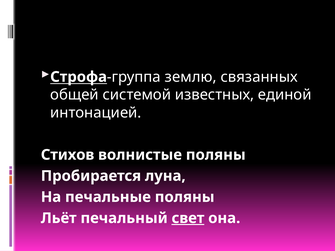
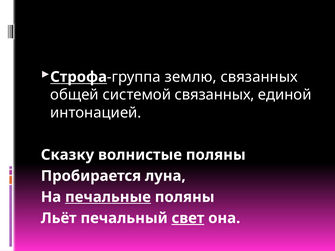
системой известных: известных -> связанных
Стихов: Стихов -> Сказку
печальные underline: none -> present
